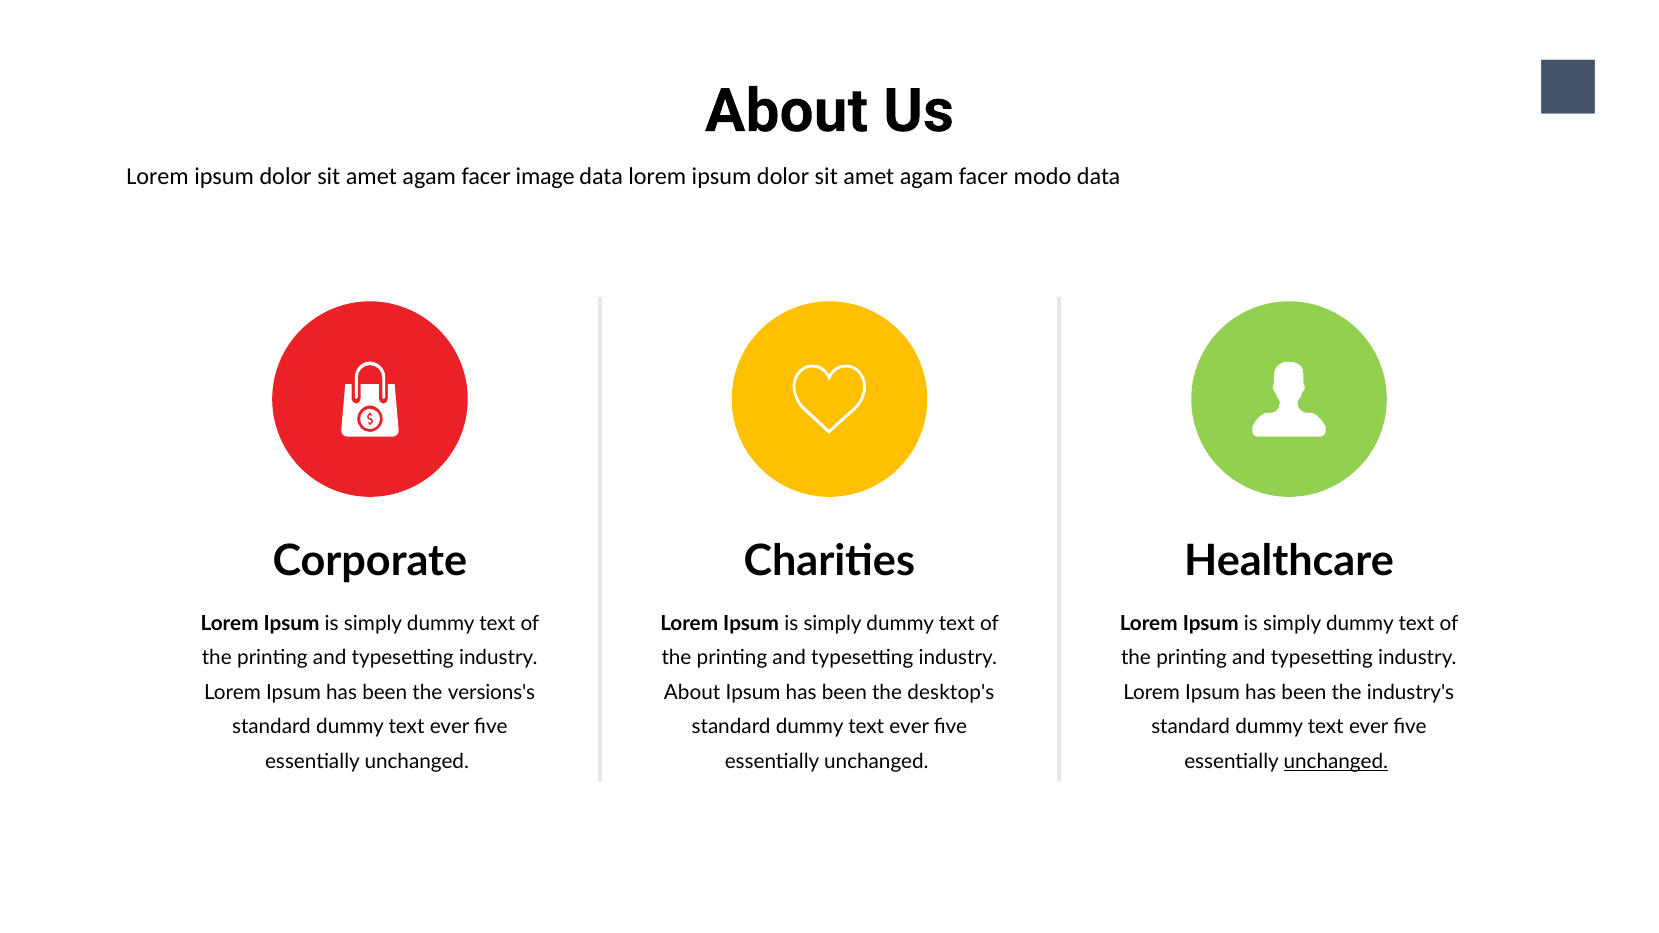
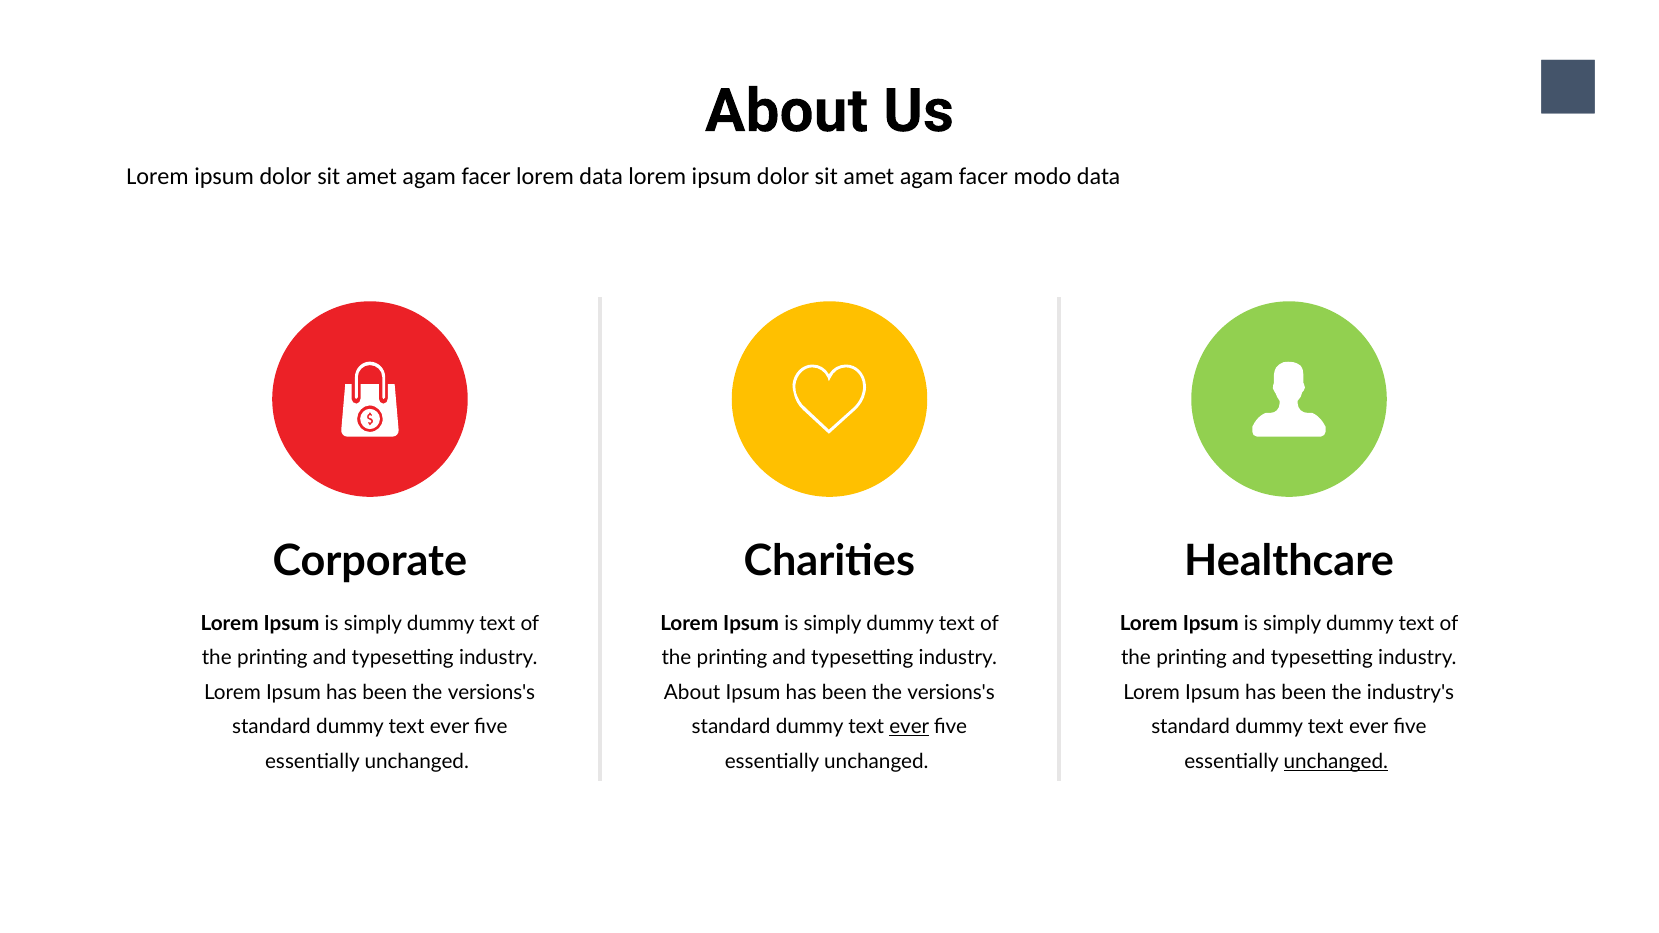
facer image: image -> lorem
desktop's at (951, 692): desktop's -> versions's
ever at (909, 727) underline: none -> present
